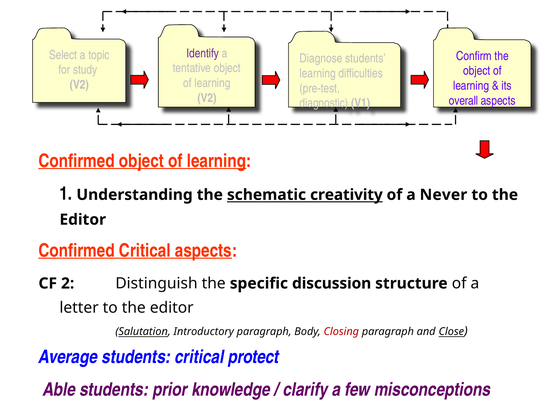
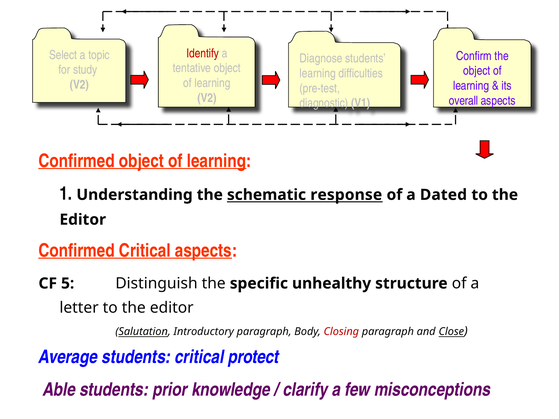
Identify colour: purple -> red
creativity: creativity -> response
Never: Never -> Dated
2: 2 -> 5
discussion: discussion -> unhealthy
